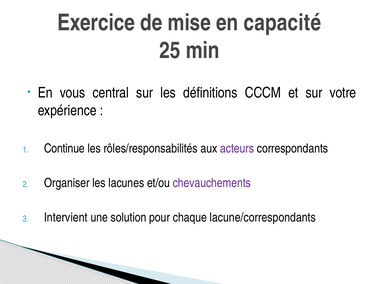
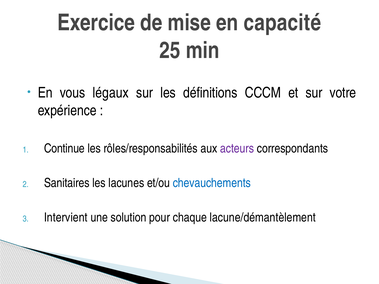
central: central -> légaux
Organiser: Organiser -> Sanitaires
chevauchements colour: purple -> blue
lacune/correspondants: lacune/correspondants -> lacune/démantèlement
